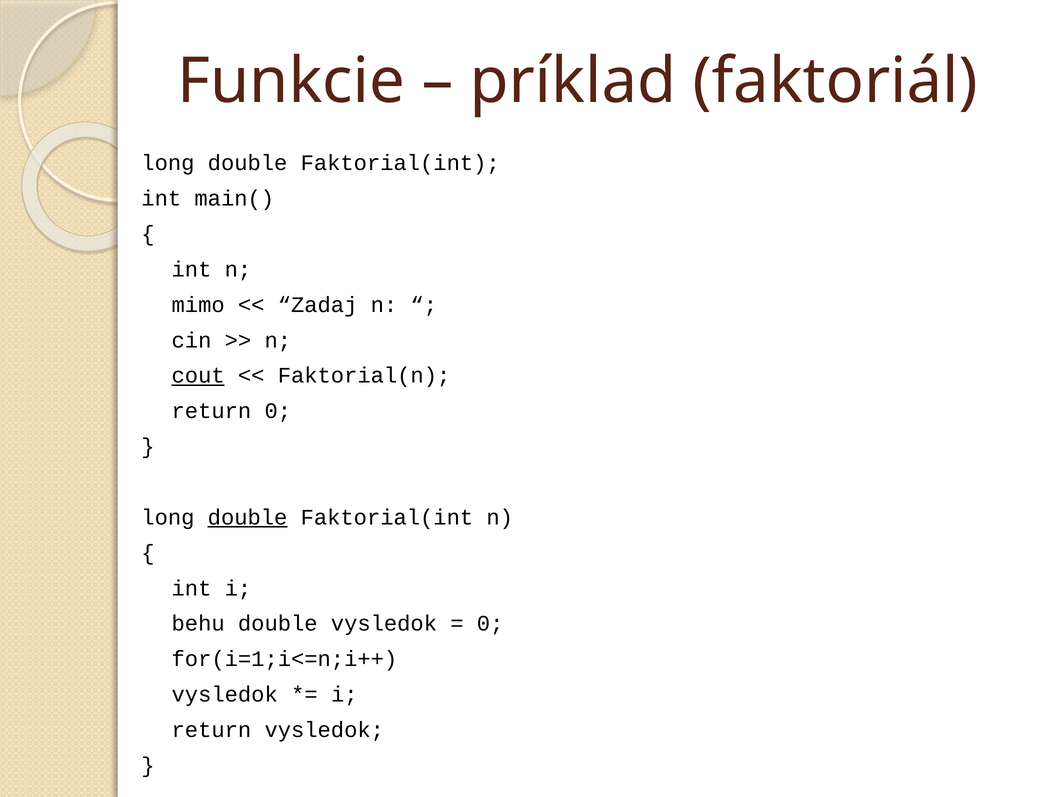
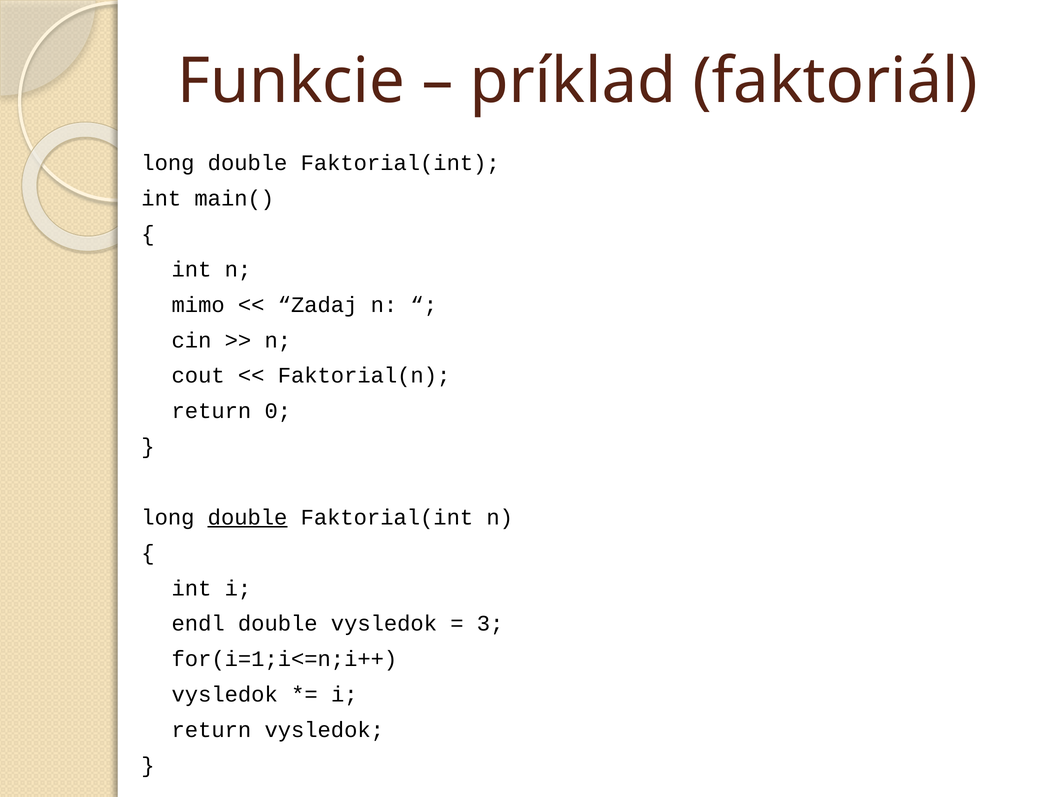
cout underline: present -> none
behu: behu -> endl
0 at (490, 624): 0 -> 3
